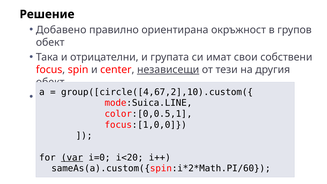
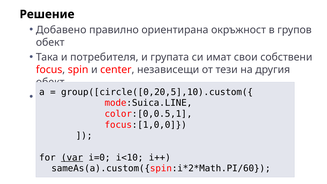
отрицателни: отрицателни -> потребителя
независещи underline: present -> none
group([circle([4,67,2],10).custom({: group([circle([4,67,2],10).custom({ -> group([circle([0,20,5],10).custom({
i<20: i<20 -> i<10
